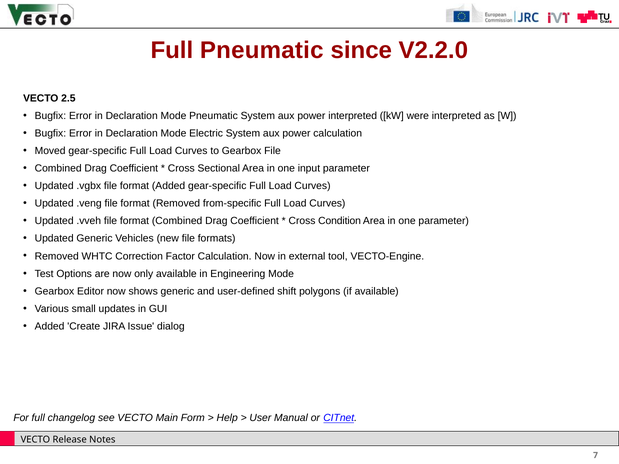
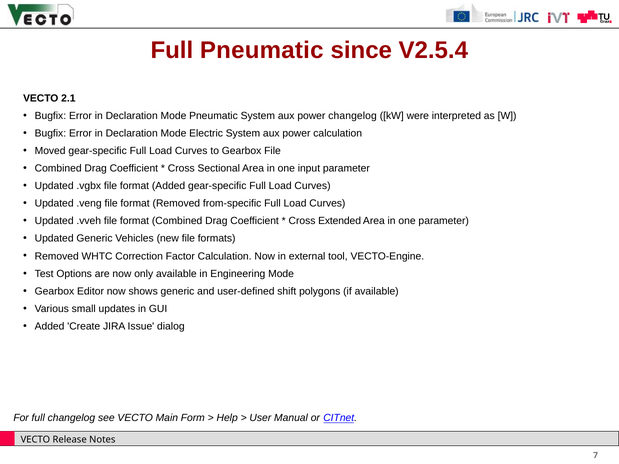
V2.2.0: V2.2.0 -> V2.5.4
2.5: 2.5 -> 2.1
power interpreted: interpreted -> changelog
Condition: Condition -> Extended
